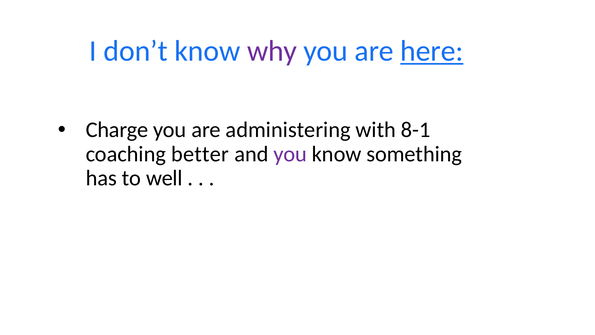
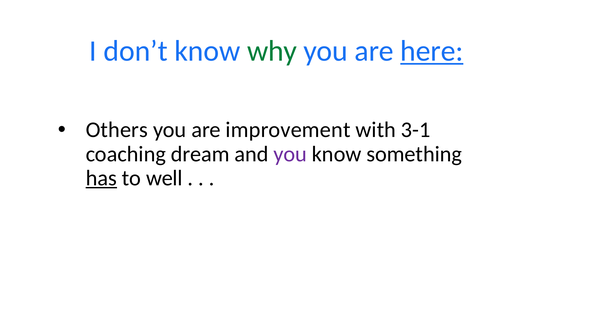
why colour: purple -> green
Charge: Charge -> Others
administering: administering -> improvement
8-1: 8-1 -> 3-1
better: better -> dream
has underline: none -> present
